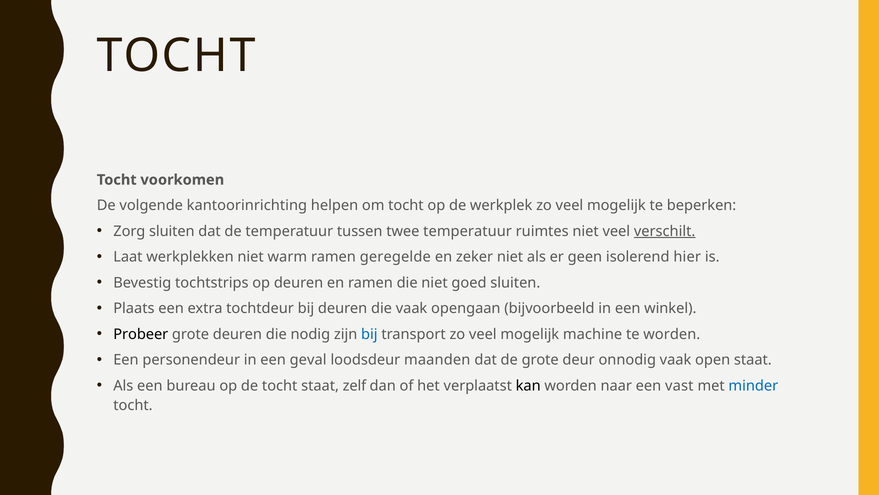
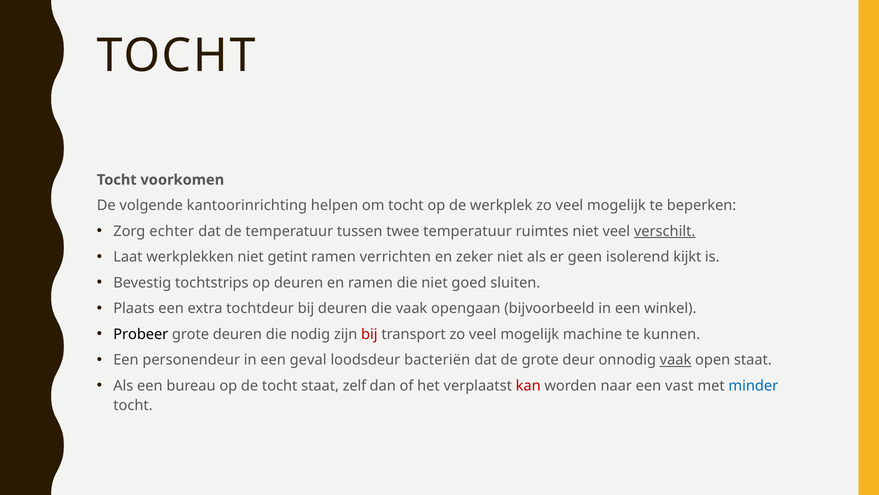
Zorg sluiten: sluiten -> echter
warm: warm -> getint
geregelde: geregelde -> verrichten
hier: hier -> kijkt
bij at (369, 334) colour: blue -> red
te worden: worden -> kunnen
maanden: maanden -> bacteriën
vaak at (676, 360) underline: none -> present
kan colour: black -> red
